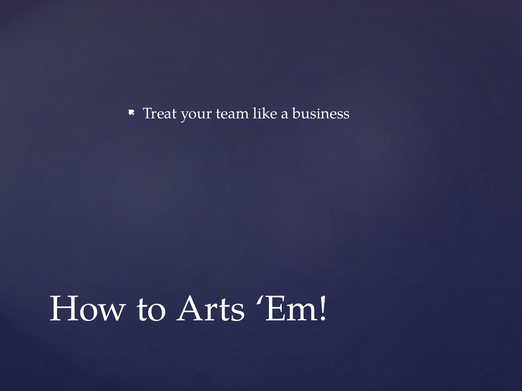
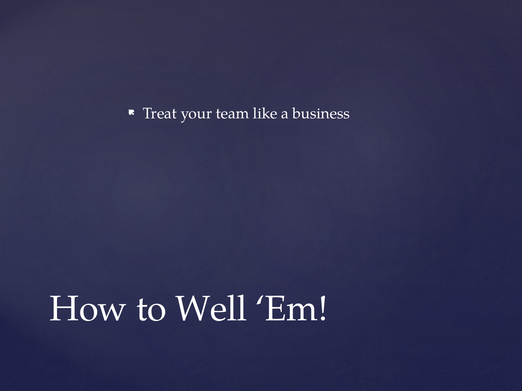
Arts: Arts -> Well
